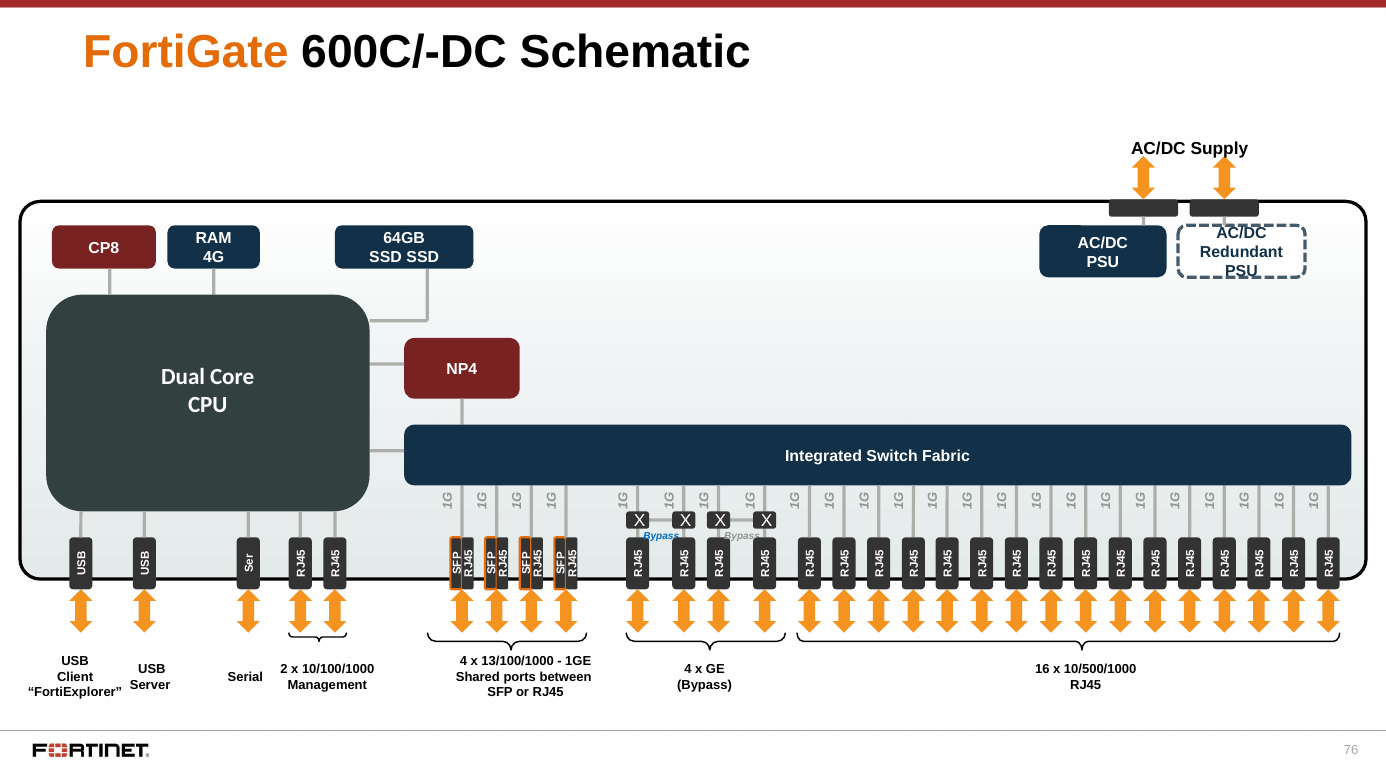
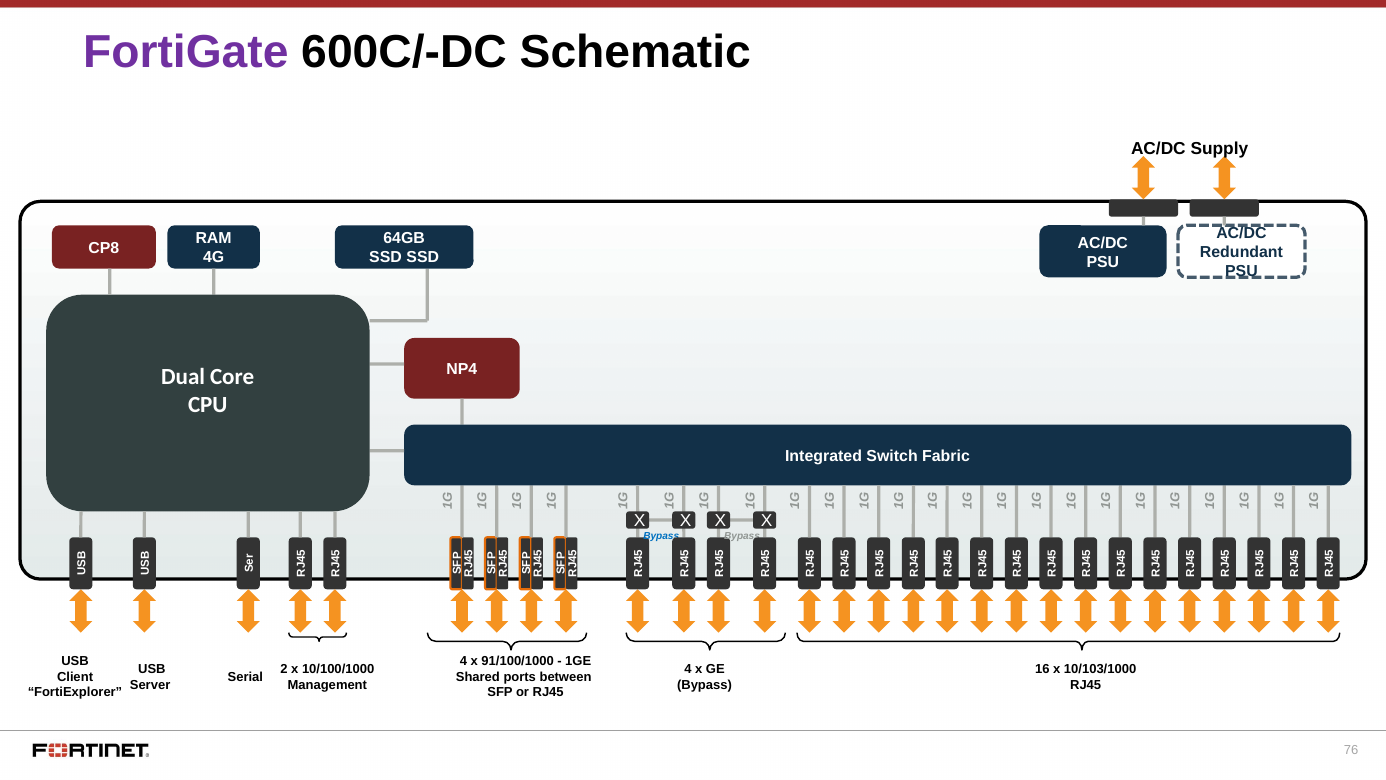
FortiGate colour: orange -> purple
13/100/1000: 13/100/1000 -> 91/100/1000
10/500/1000: 10/500/1000 -> 10/103/1000
